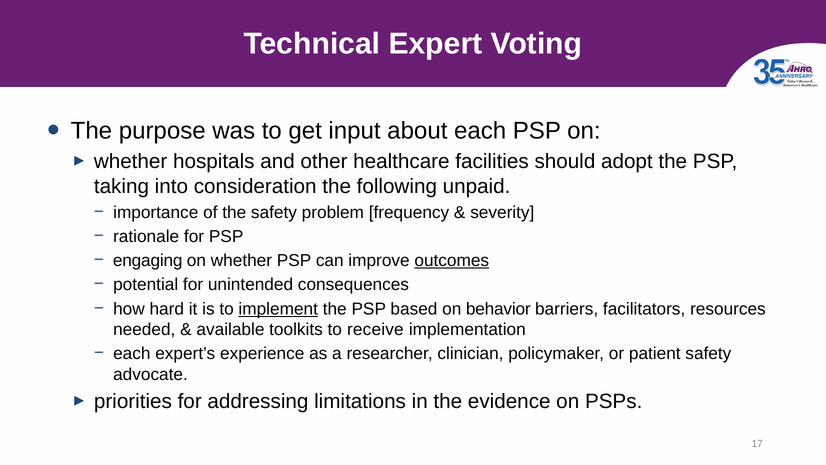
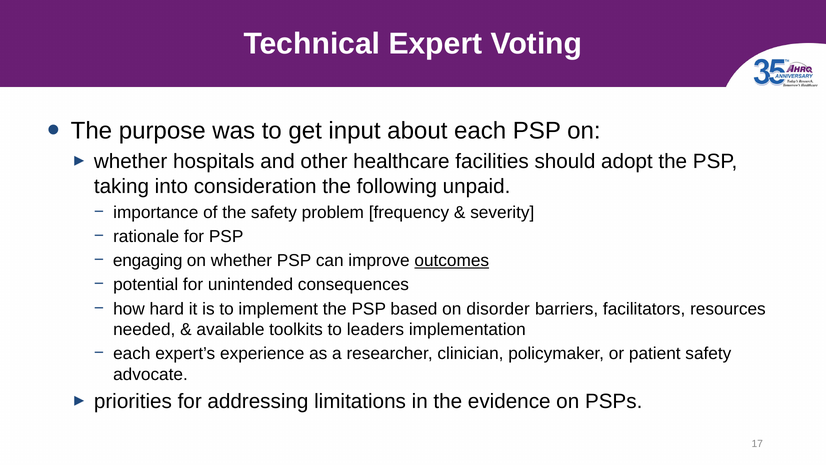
implement underline: present -> none
behavior: behavior -> disorder
receive: receive -> leaders
